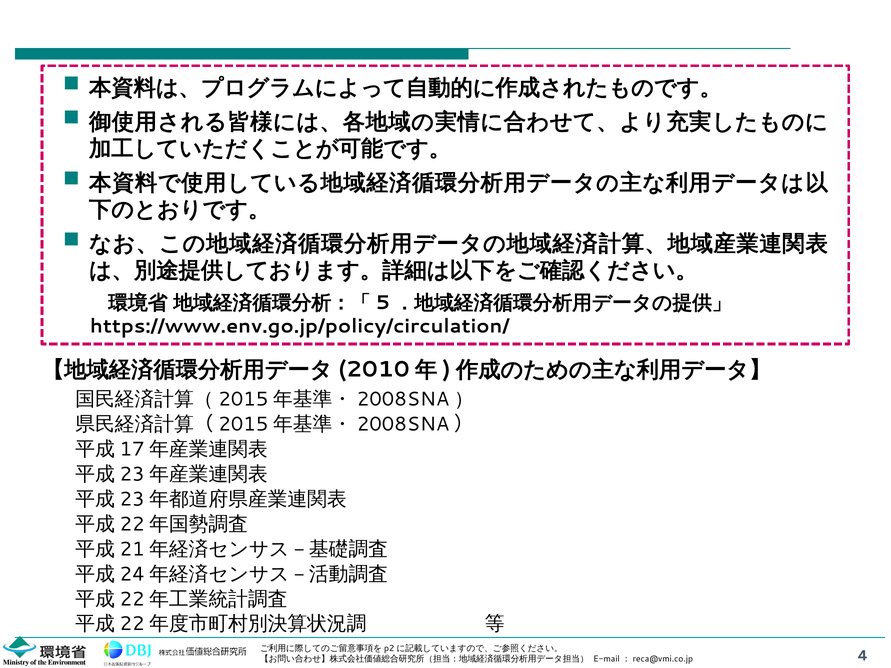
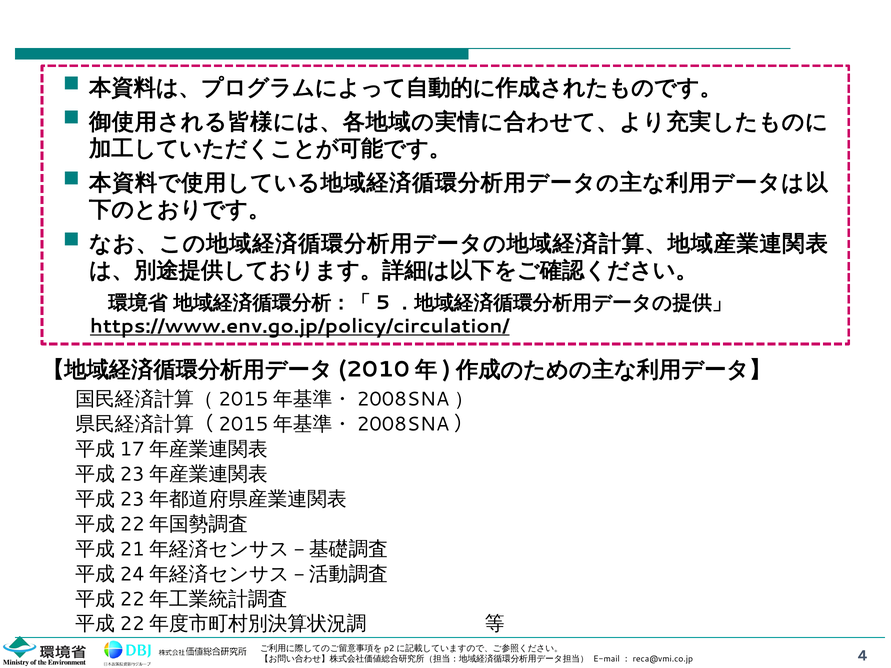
https://www.env.go.jp/policy/circulation/ underline: none -> present
